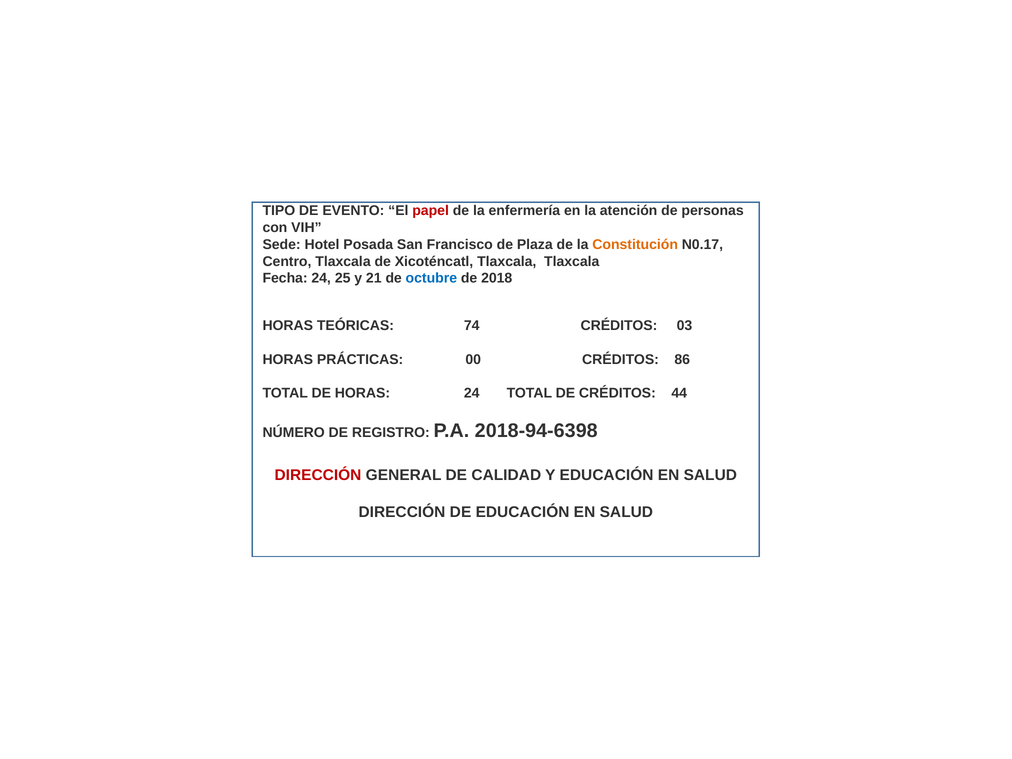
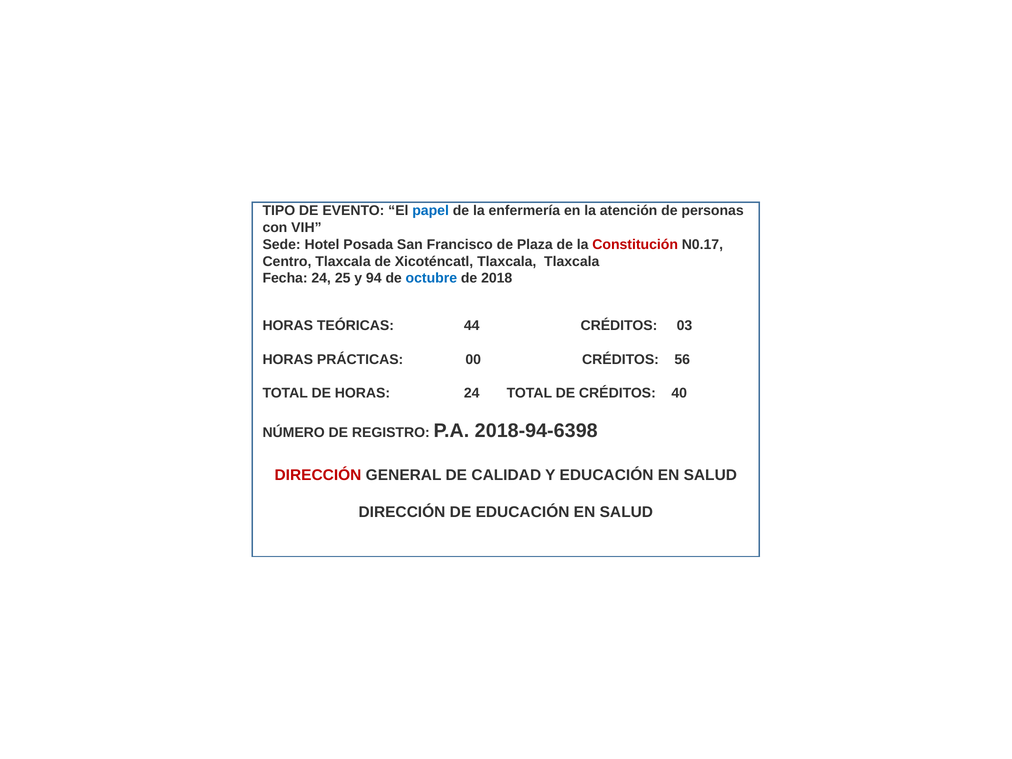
papel colour: red -> blue
Constitución colour: orange -> red
21: 21 -> 94
74: 74 -> 44
86: 86 -> 56
44: 44 -> 40
